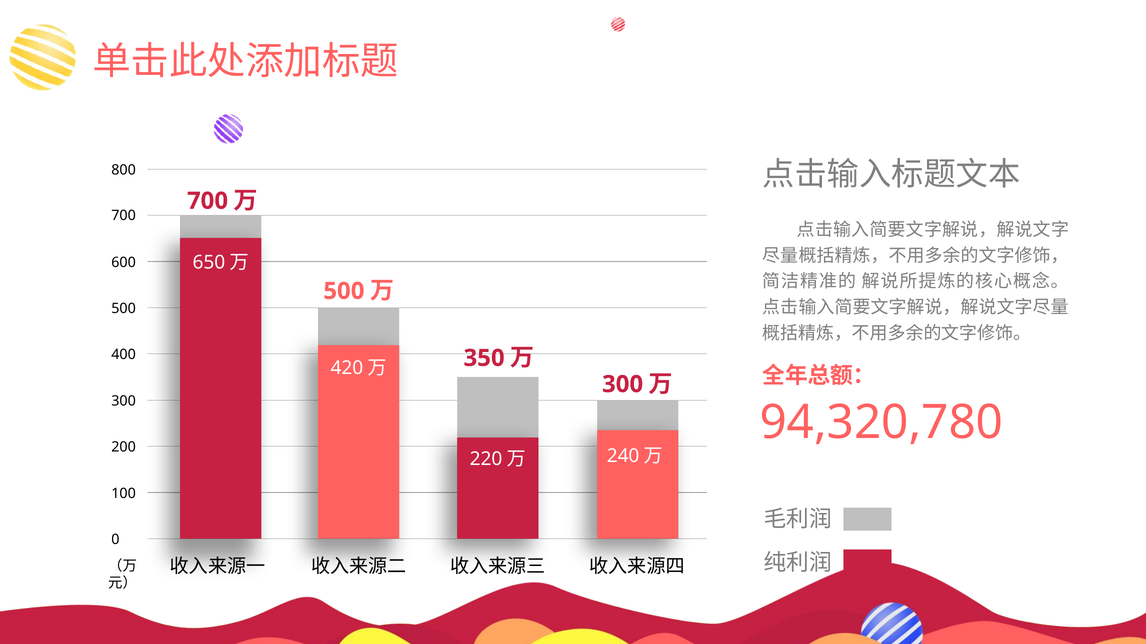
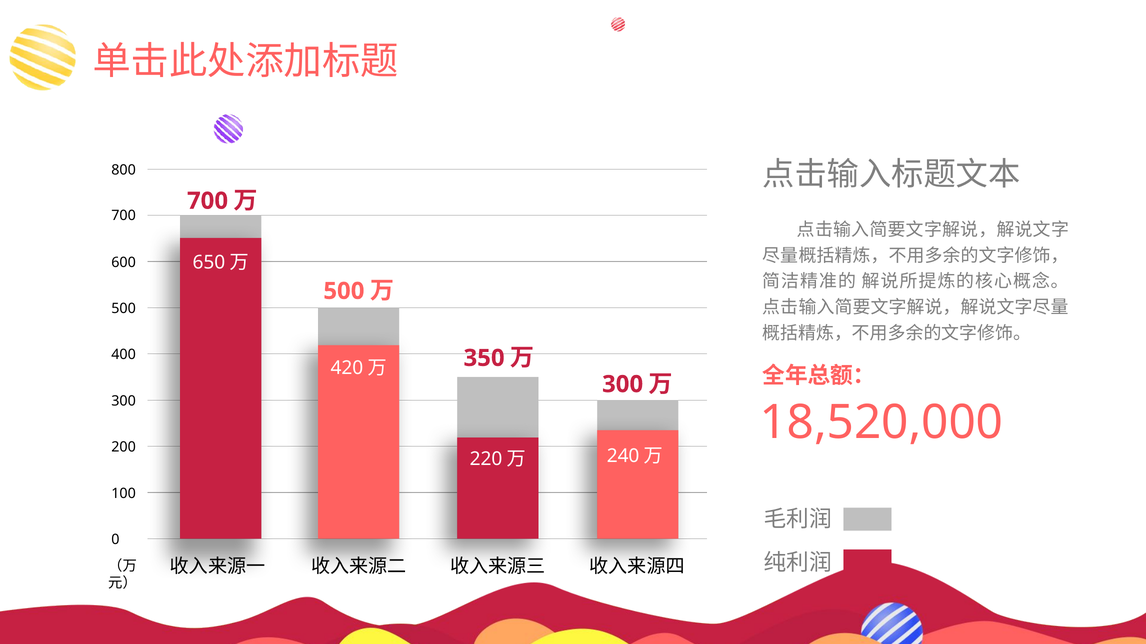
94,320,780: 94,320,780 -> 18,520,000
